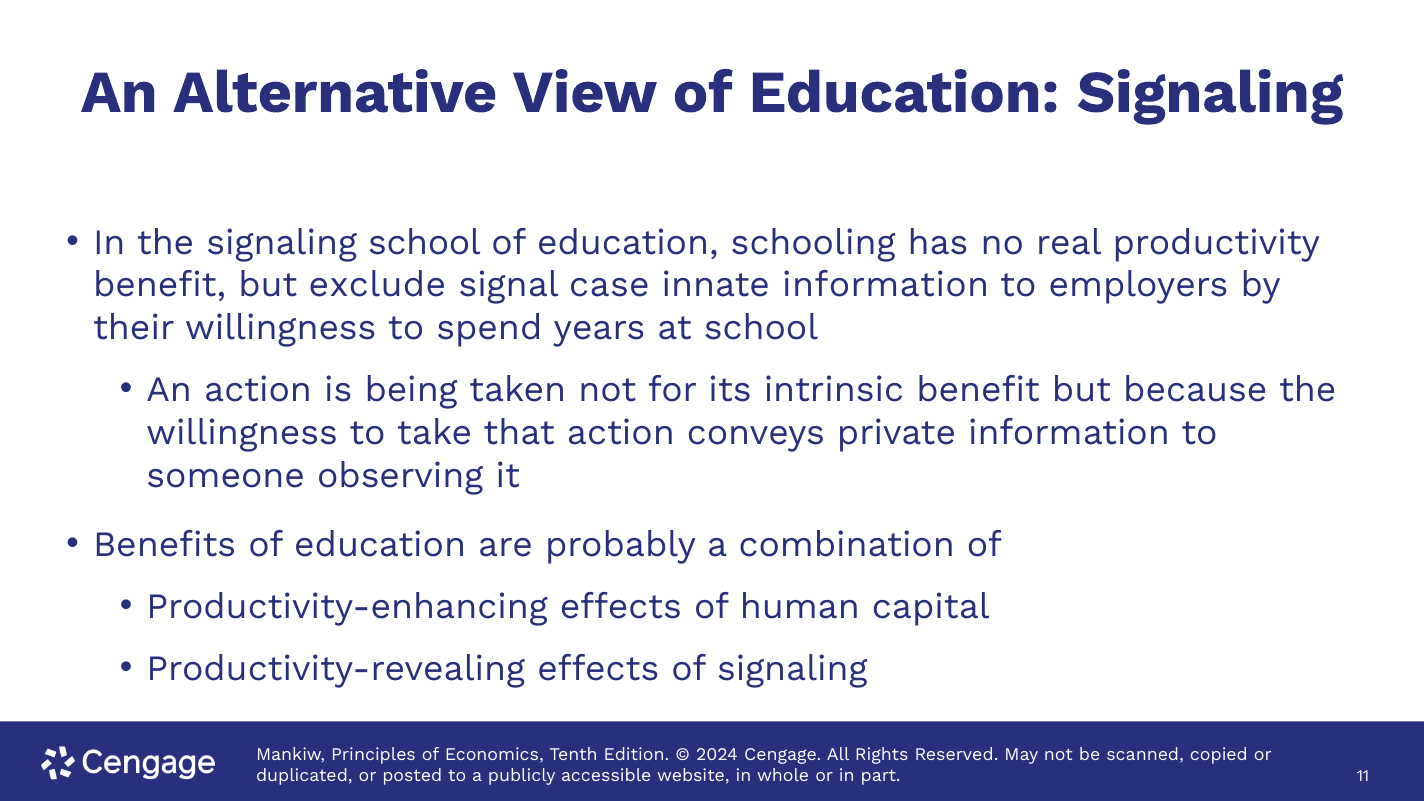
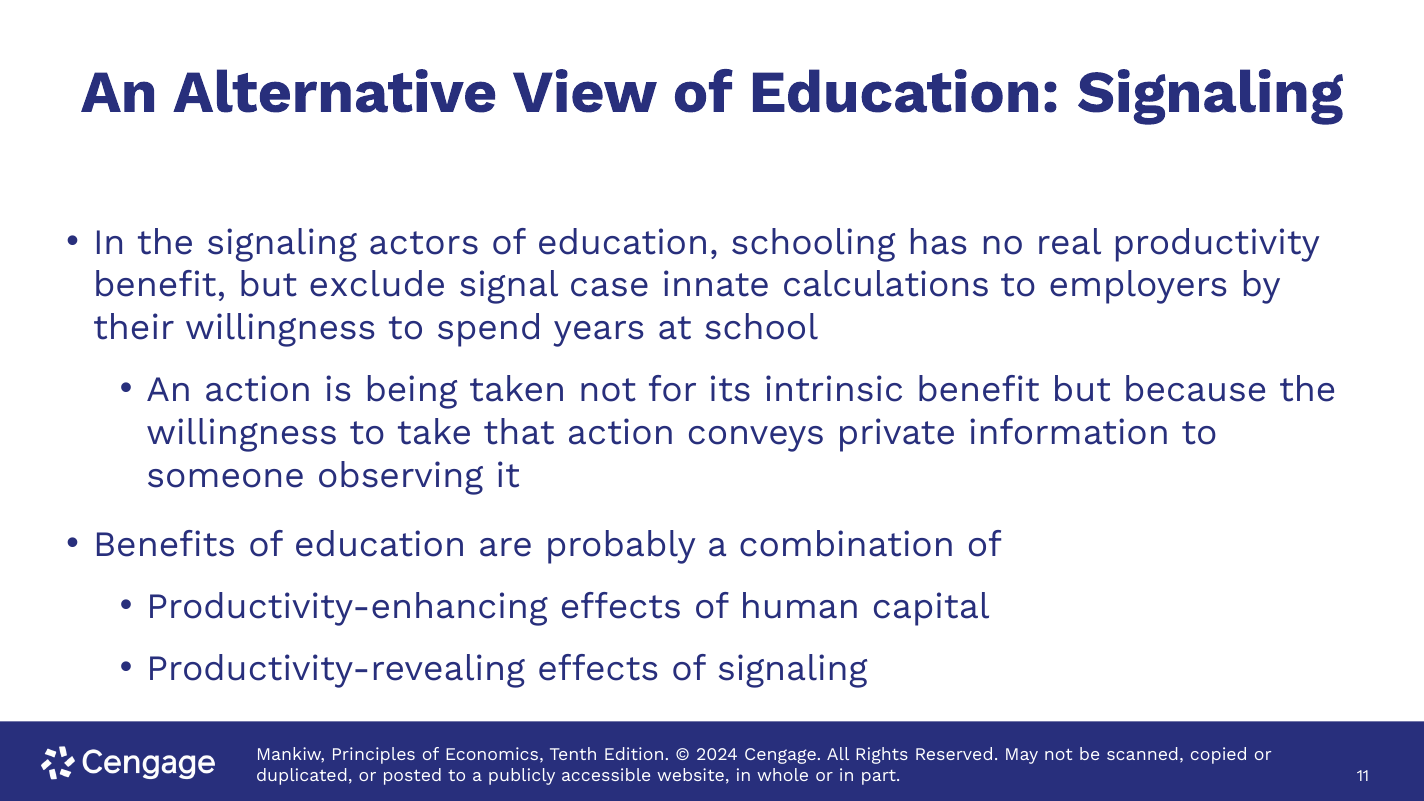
signaling school: school -> actors
innate information: information -> calculations
